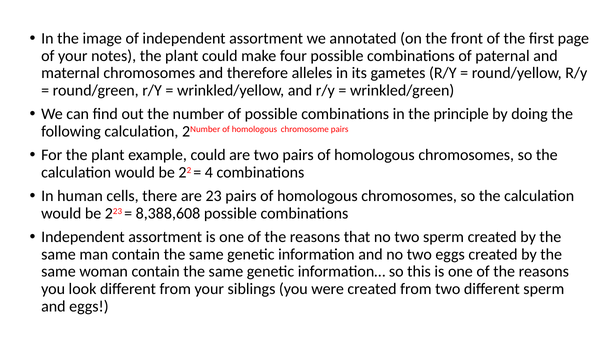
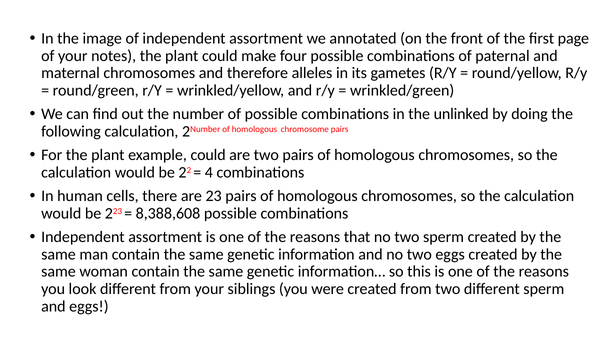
principle: principle -> unlinked
